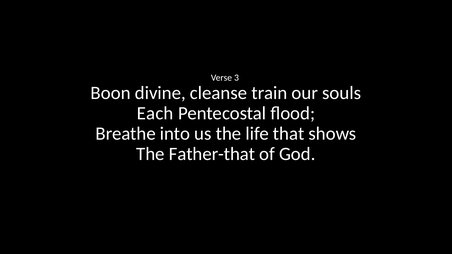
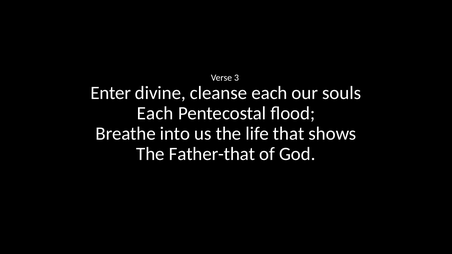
Boon: Boon -> Enter
cleanse train: train -> each
